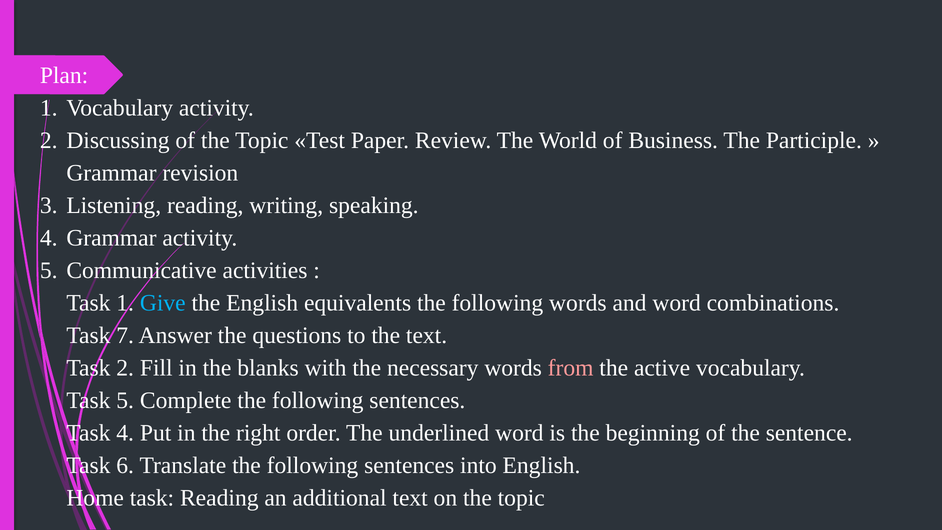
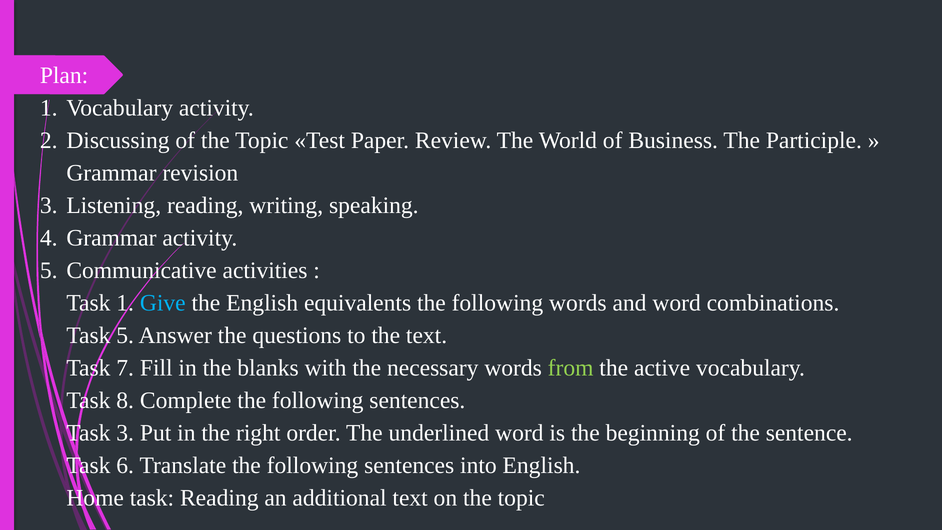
Task 7: 7 -> 5
Task 2: 2 -> 7
from colour: pink -> light green
Task 5: 5 -> 8
Task 4: 4 -> 3
